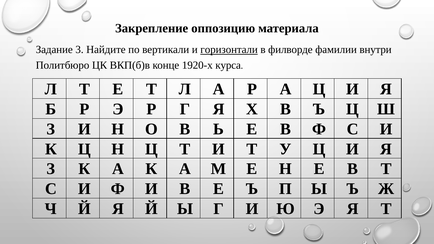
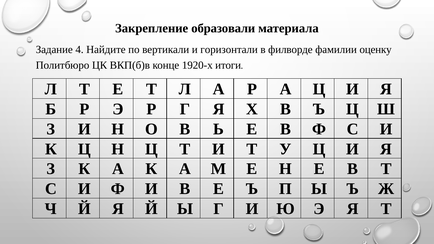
оппозицию: оппозицию -> образовали
3: 3 -> 4
горизонтали underline: present -> none
внутри: внутри -> оценку
курса: курса -> итоги
